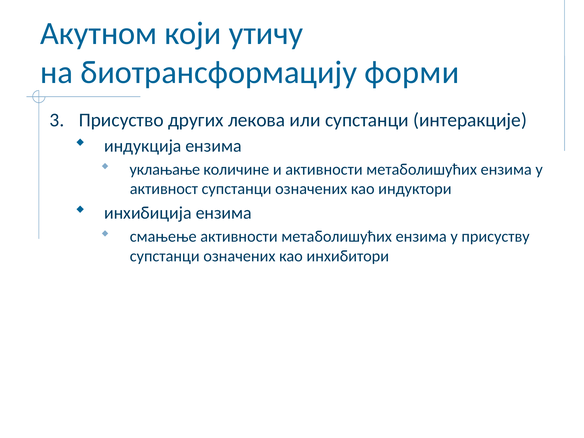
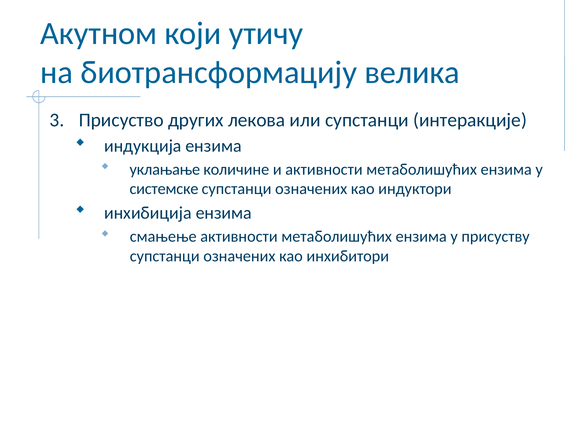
форми: форми -> велика
активност: активност -> системске
